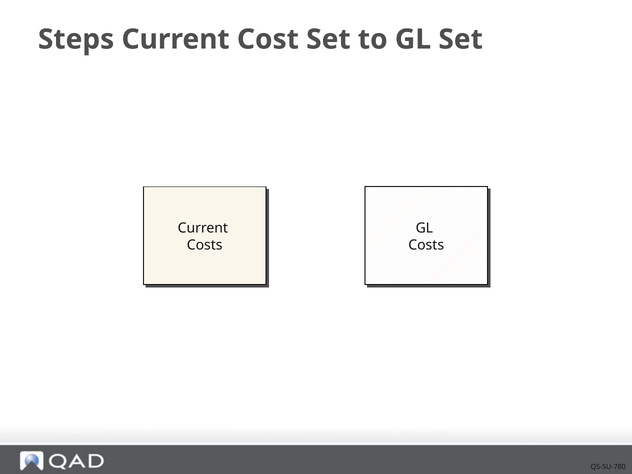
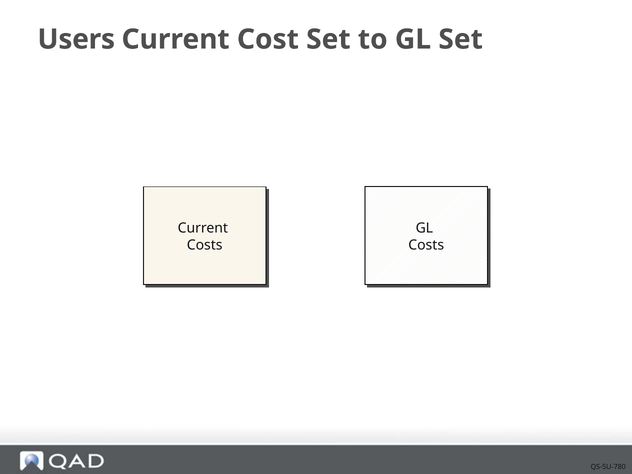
Steps: Steps -> Users
